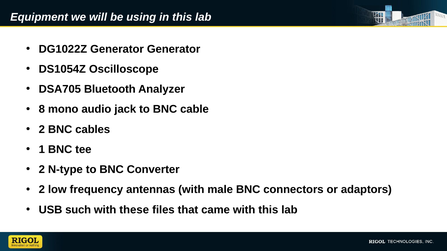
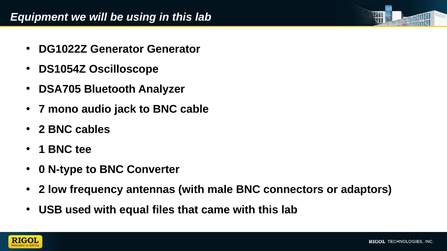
8: 8 -> 7
2 at (42, 170): 2 -> 0
such: such -> used
these: these -> equal
